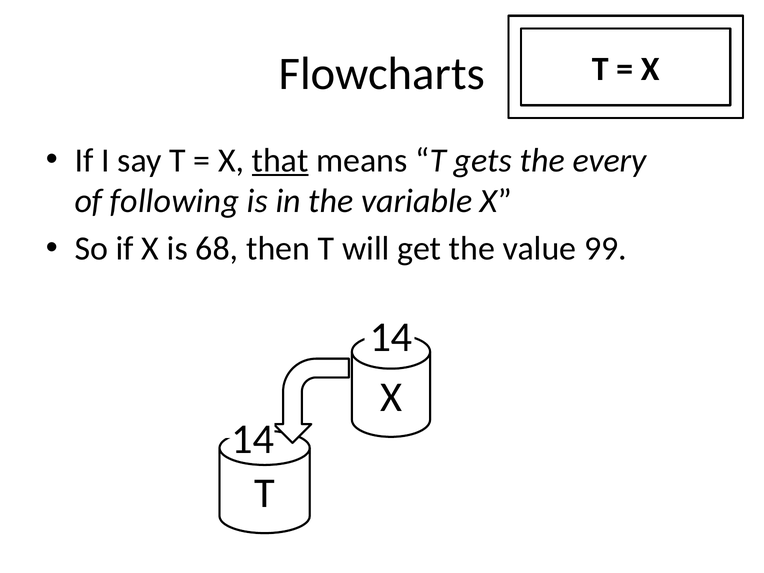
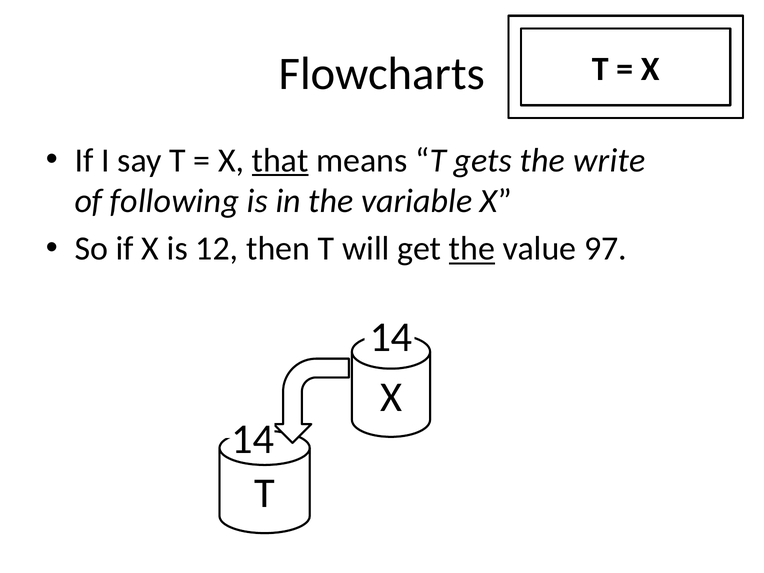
every: every -> write
68: 68 -> 12
the at (472, 249) underline: none -> present
99: 99 -> 97
